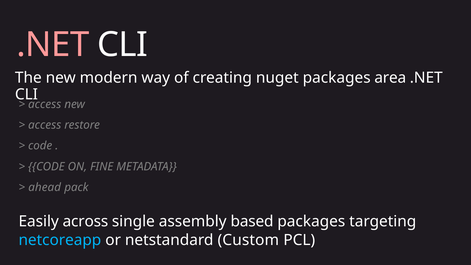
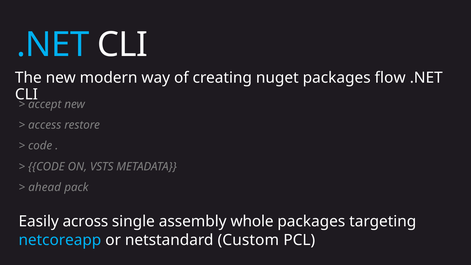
.NET at (53, 45) colour: pink -> light blue
area: area -> flow
access at (45, 104): access -> accept
FINE: FINE -> VSTS
based: based -> whole
